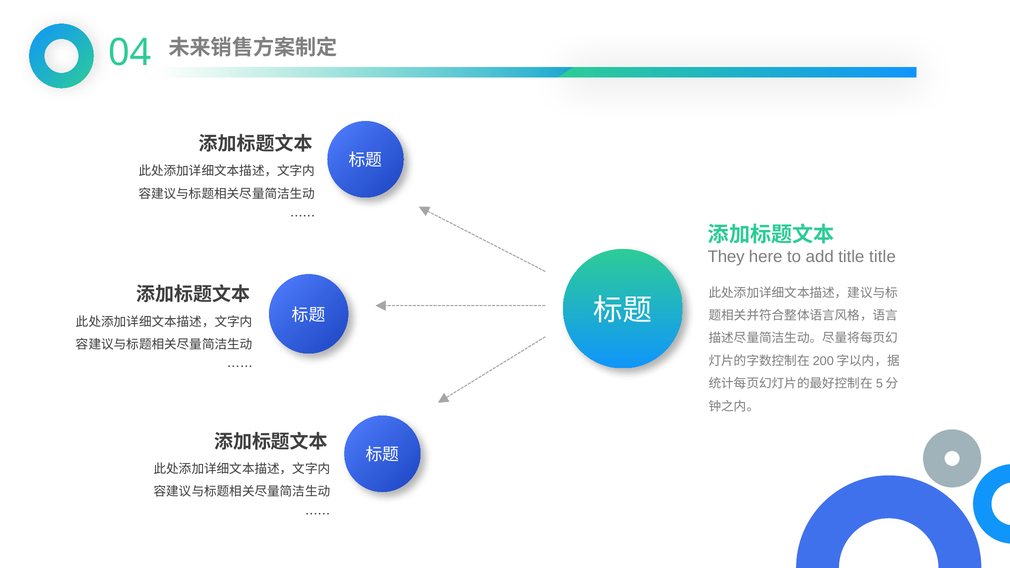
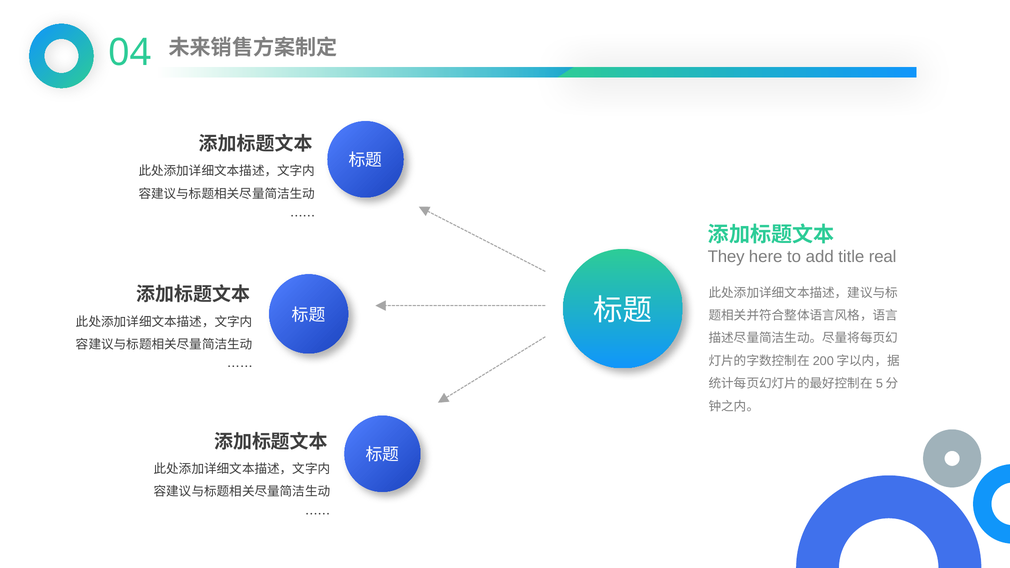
title title: title -> real
